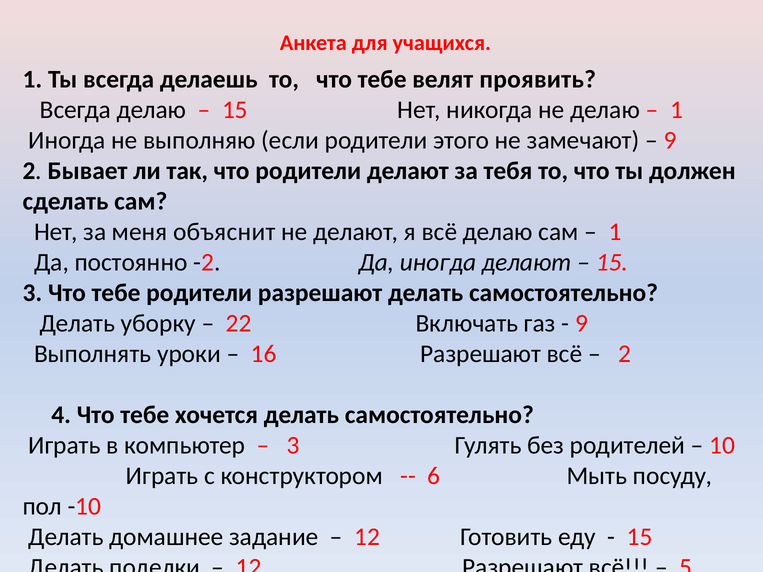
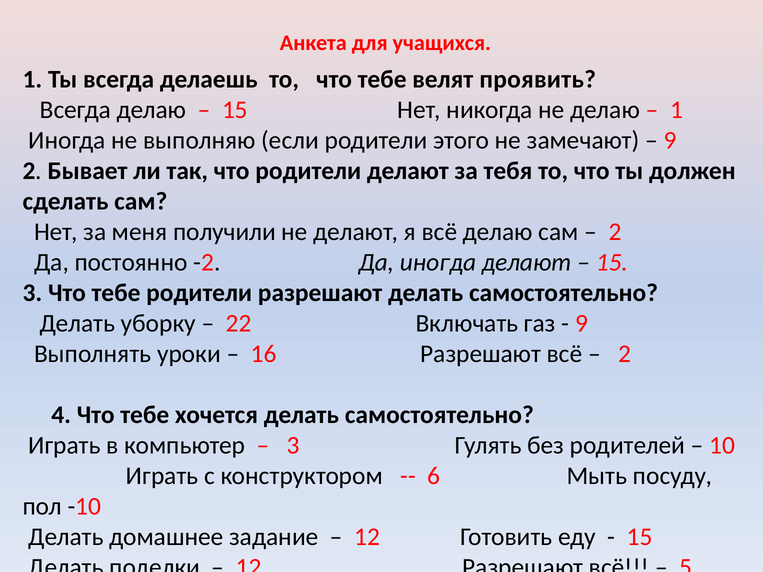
объяснит: объяснит -> получили
1 at (615, 232): 1 -> 2
